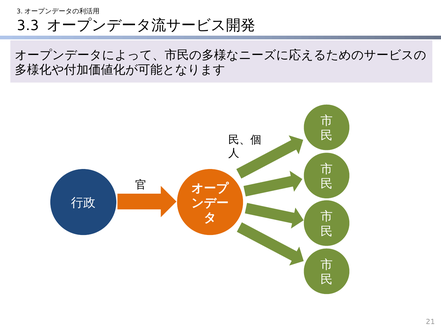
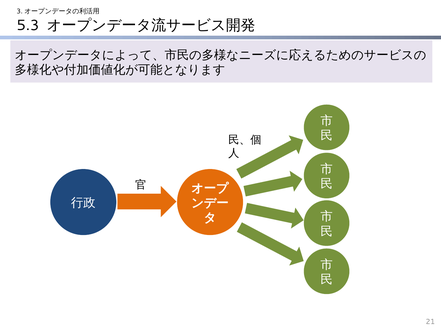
3.3: 3.3 -> 5.3
